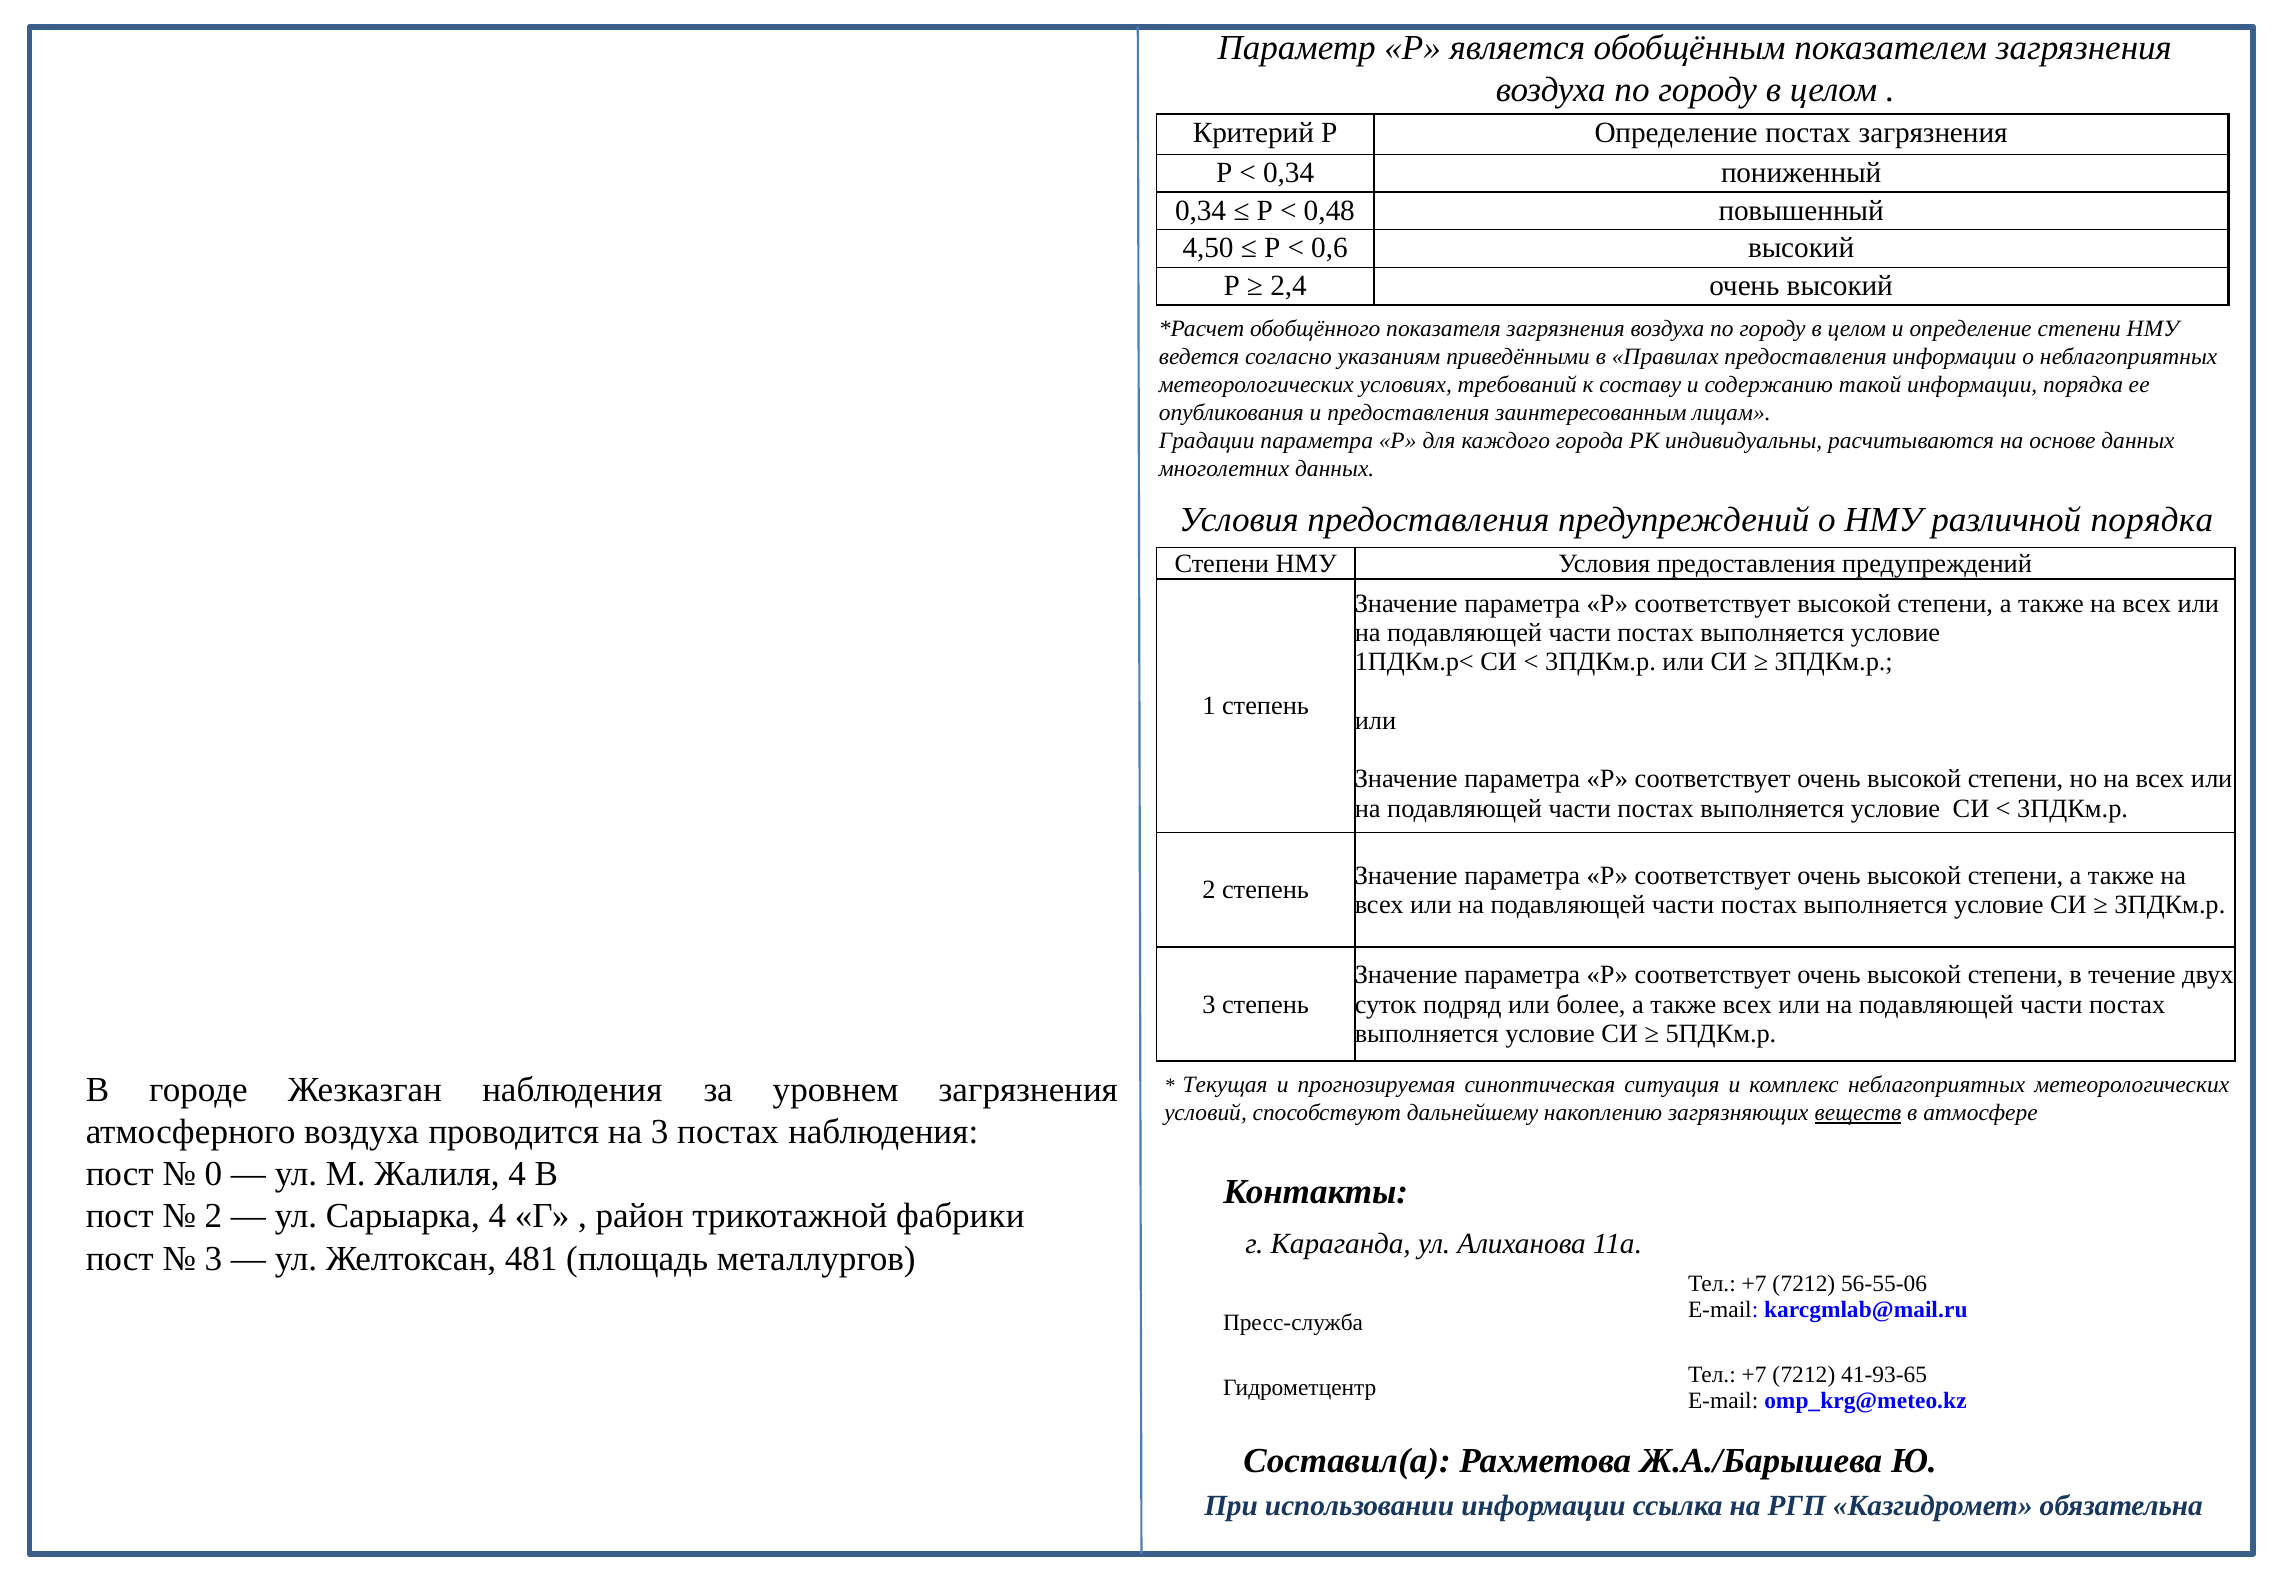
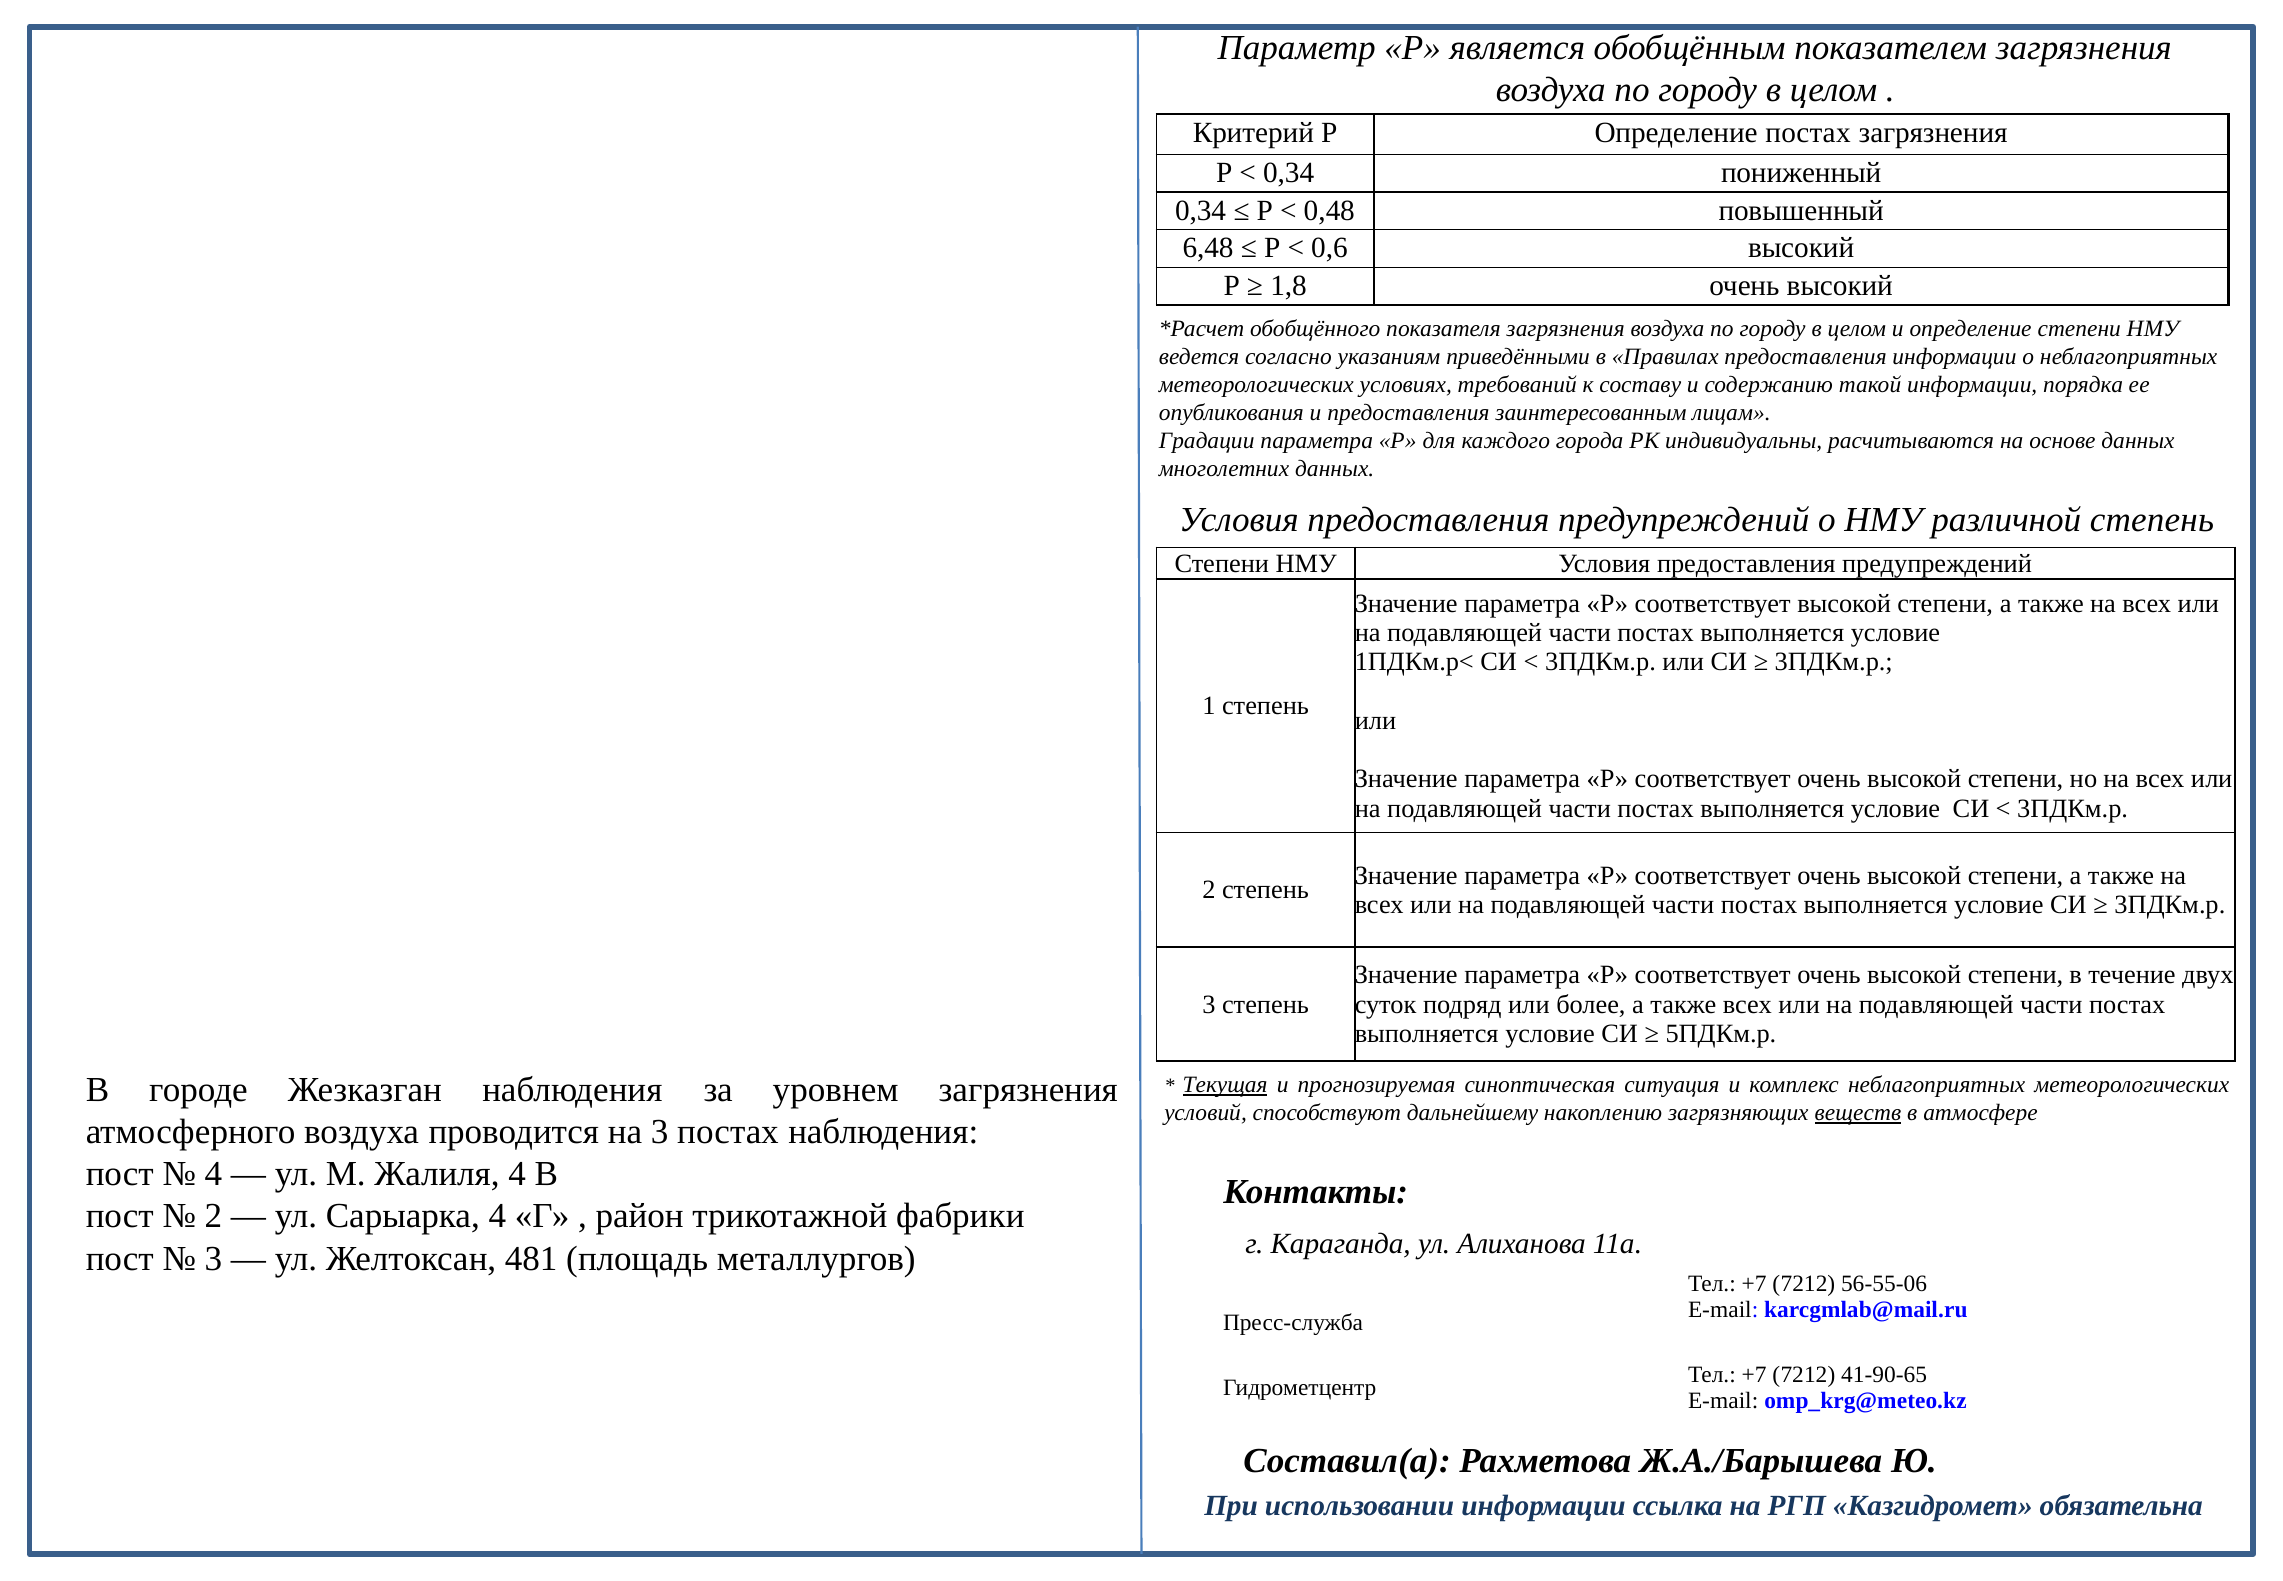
4,50: 4,50 -> 6,48
2,4: 2,4 -> 1,8
различной порядка: порядка -> степень
Текущая underline: none -> present
0 at (213, 1174): 0 -> 4
41-93-65: 41-93-65 -> 41-90-65
